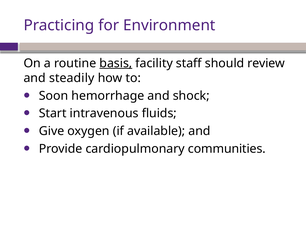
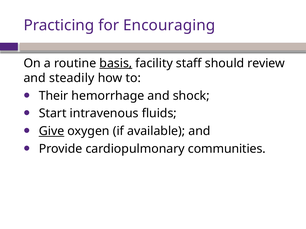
Environment: Environment -> Encouraging
Soon: Soon -> Their
Give underline: none -> present
